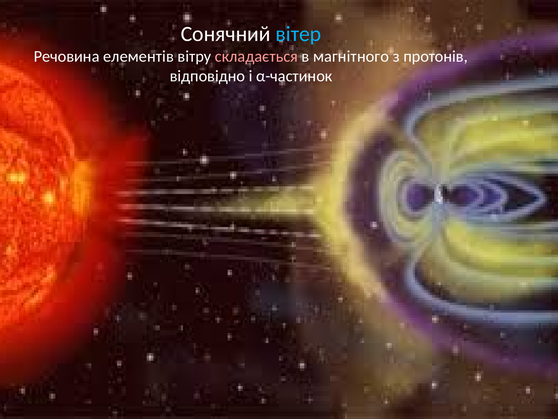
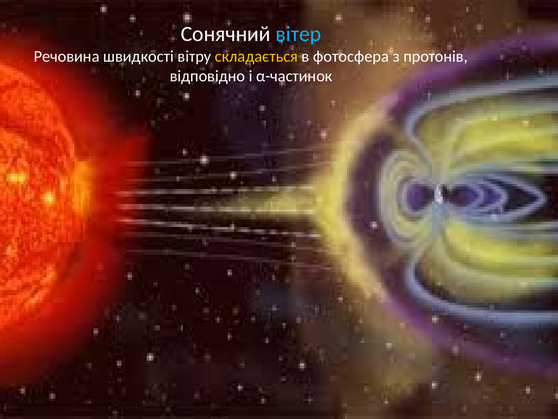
елементів: елементів -> швидкості
складається colour: pink -> yellow
магнітного: магнітного -> фотосфера
